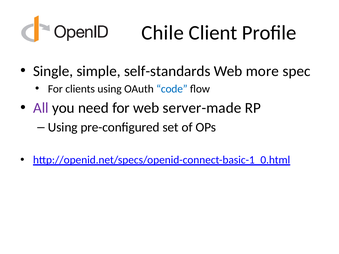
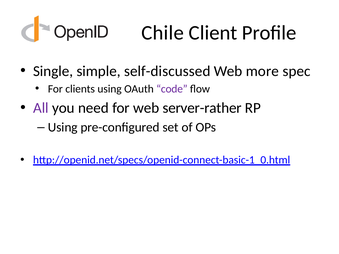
self-standards: self-standards -> self-discussed
code colour: blue -> purple
server-made: server-made -> server-rather
